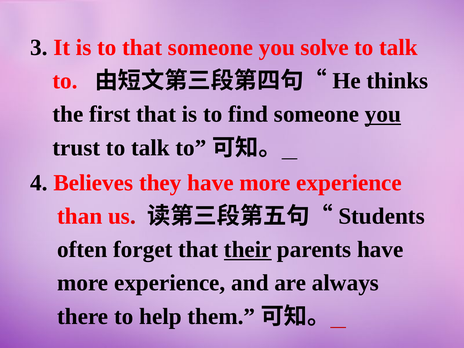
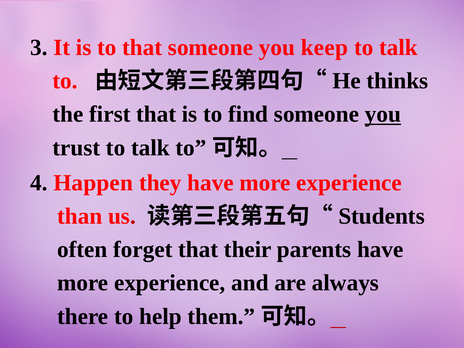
solve: solve -> keep
Believes: Believes -> Happen
their underline: present -> none
